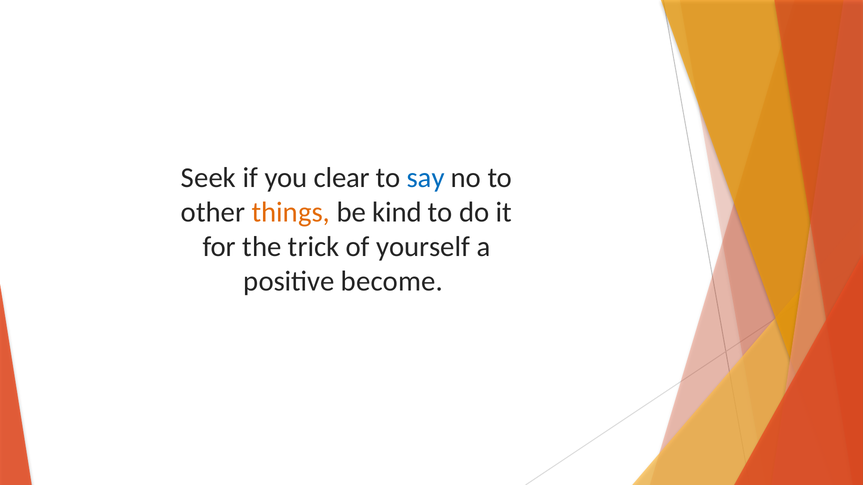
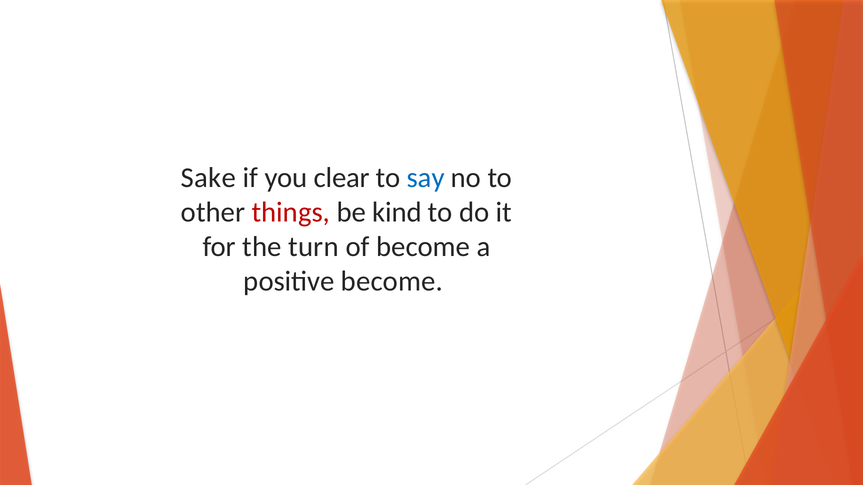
Seek: Seek -> Sake
things colour: orange -> red
trick: trick -> turn
of yourself: yourself -> become
